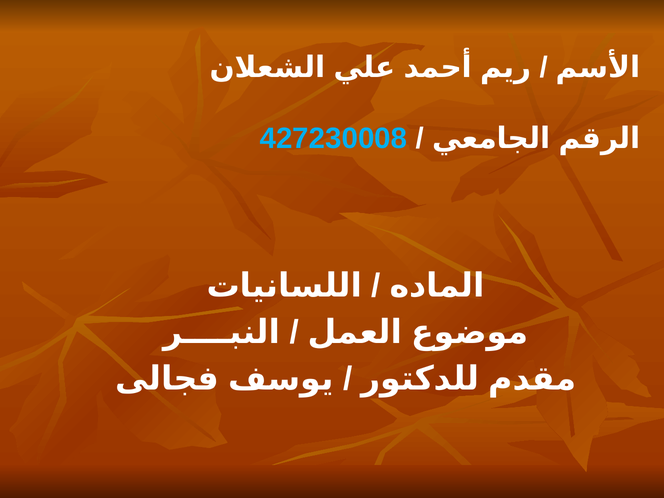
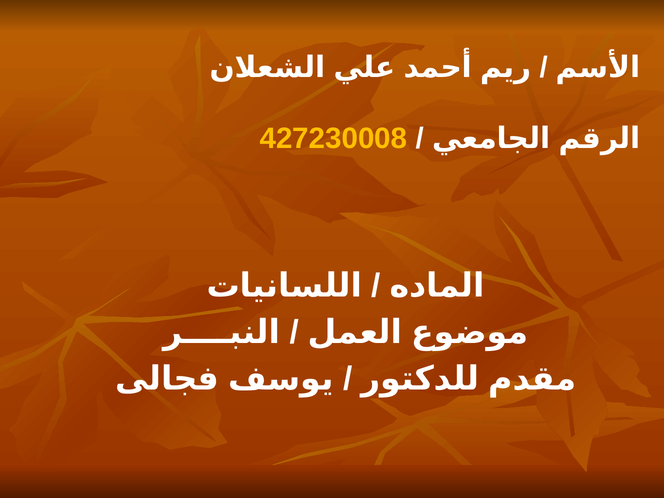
427230008 colour: light blue -> yellow
